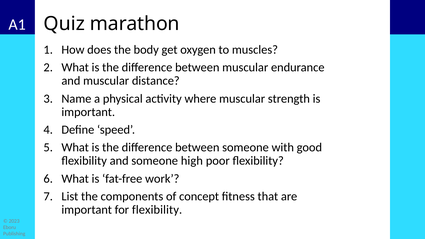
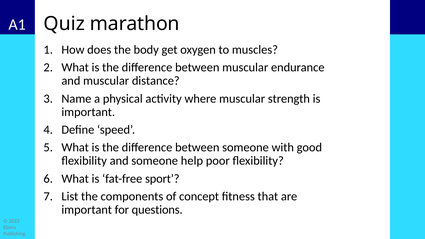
high: high -> help
work: work -> sport
for flexibility: flexibility -> questions
